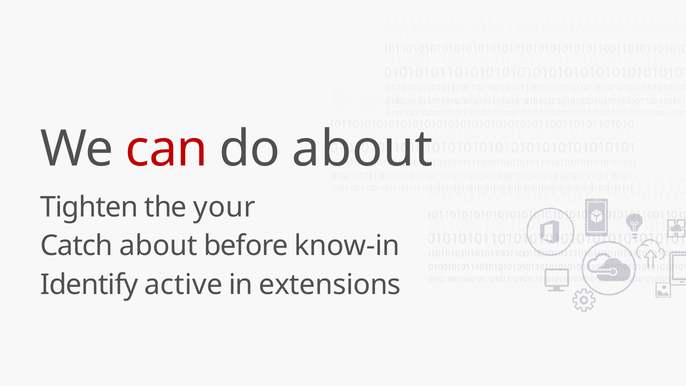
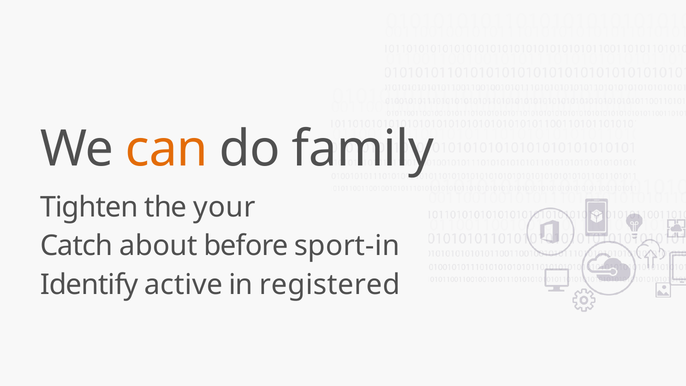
can colour: red -> orange
do about: about -> family
know-in: know-in -> sport-in
extensions: extensions -> registered
